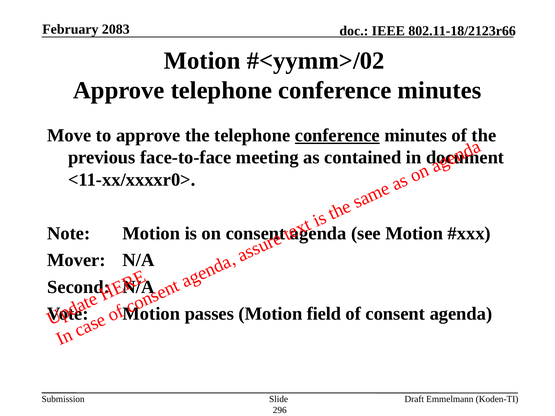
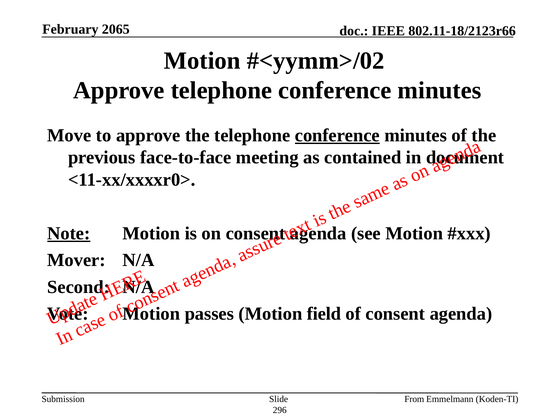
2083: 2083 -> 2065
Note underline: none -> present
Draft: Draft -> From
